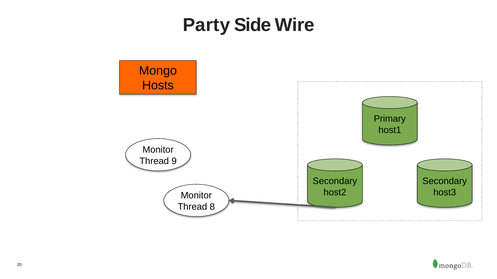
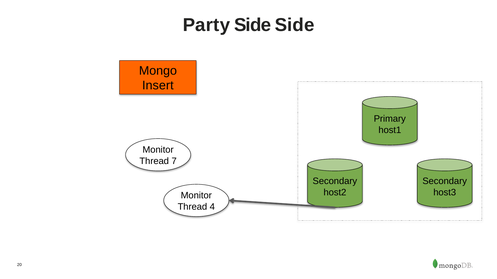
Side Wire: Wire -> Side
Hosts: Hosts -> Insert
9: 9 -> 7
8: 8 -> 4
